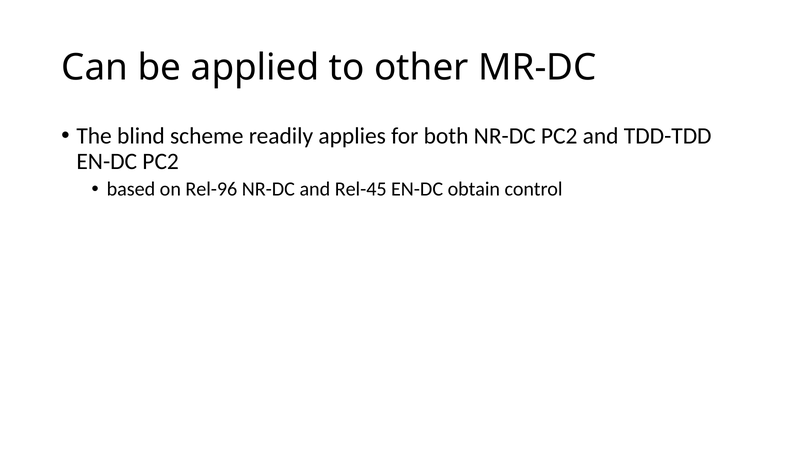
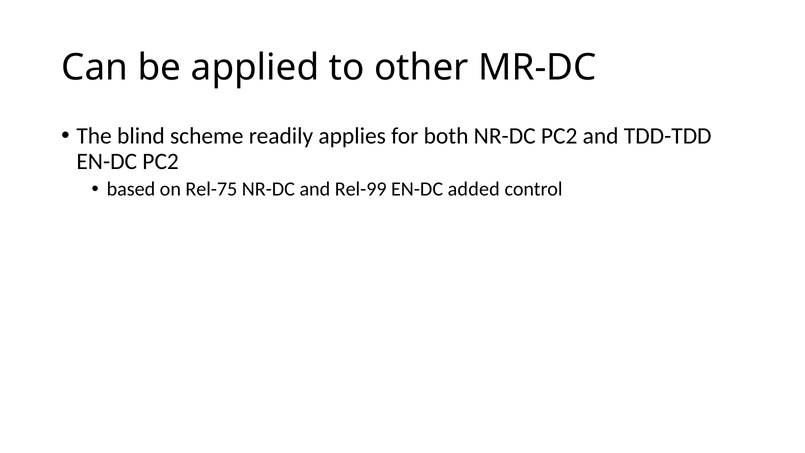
Rel-96: Rel-96 -> Rel-75
Rel-45: Rel-45 -> Rel-99
obtain: obtain -> added
